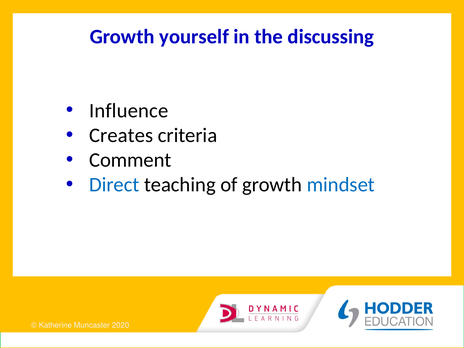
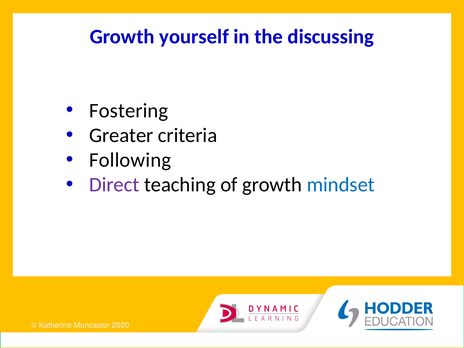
Influence: Influence -> Fostering
Creates: Creates -> Greater
Comment: Comment -> Following
Direct colour: blue -> purple
